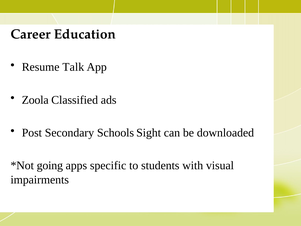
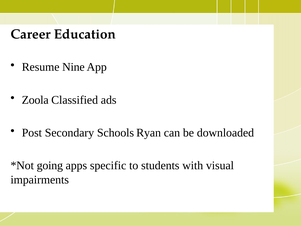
Talk: Talk -> Nine
Sight: Sight -> Ryan
